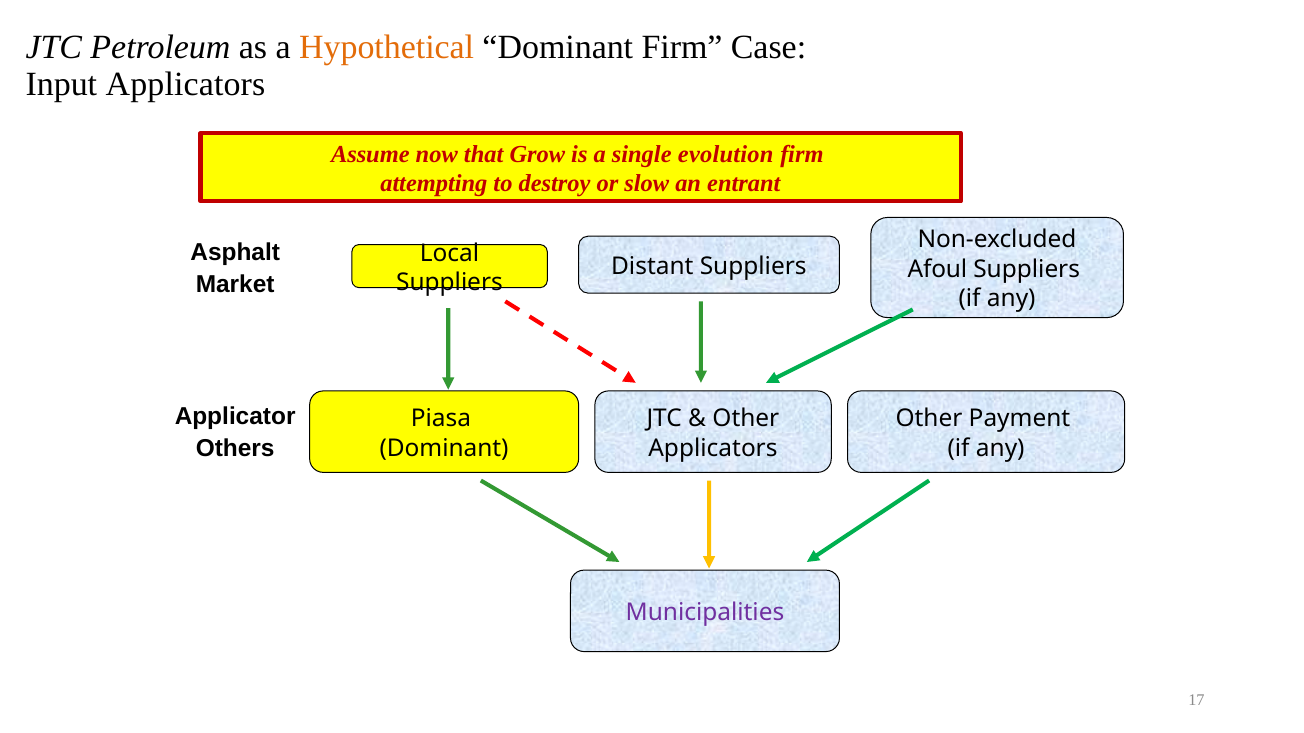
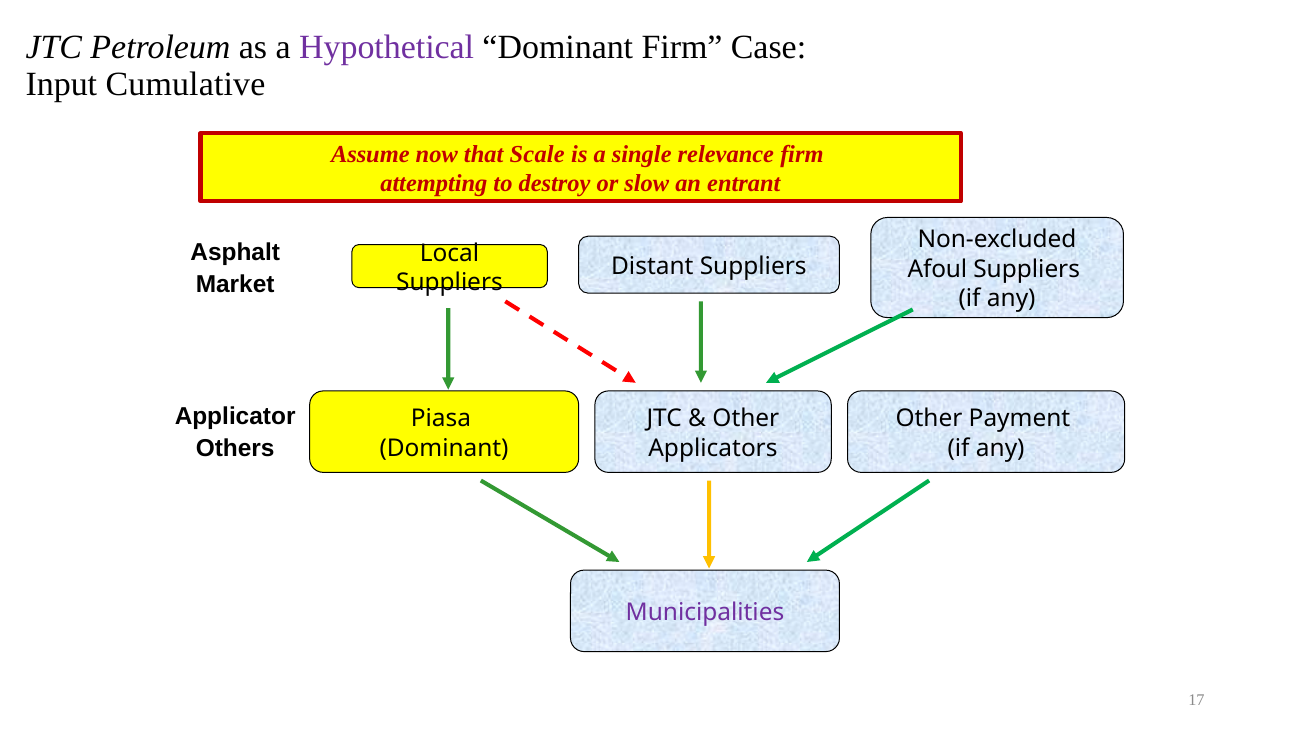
Hypothetical colour: orange -> purple
Input Applicators: Applicators -> Cumulative
Grow: Grow -> Scale
evolution: evolution -> relevance
